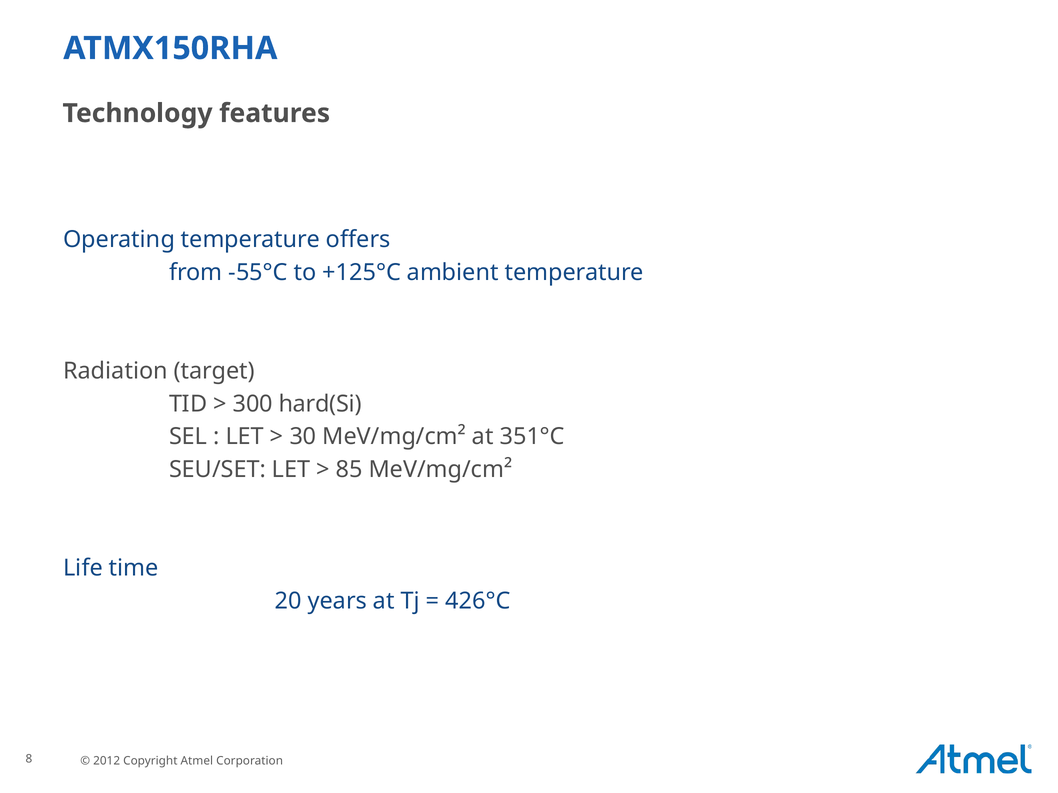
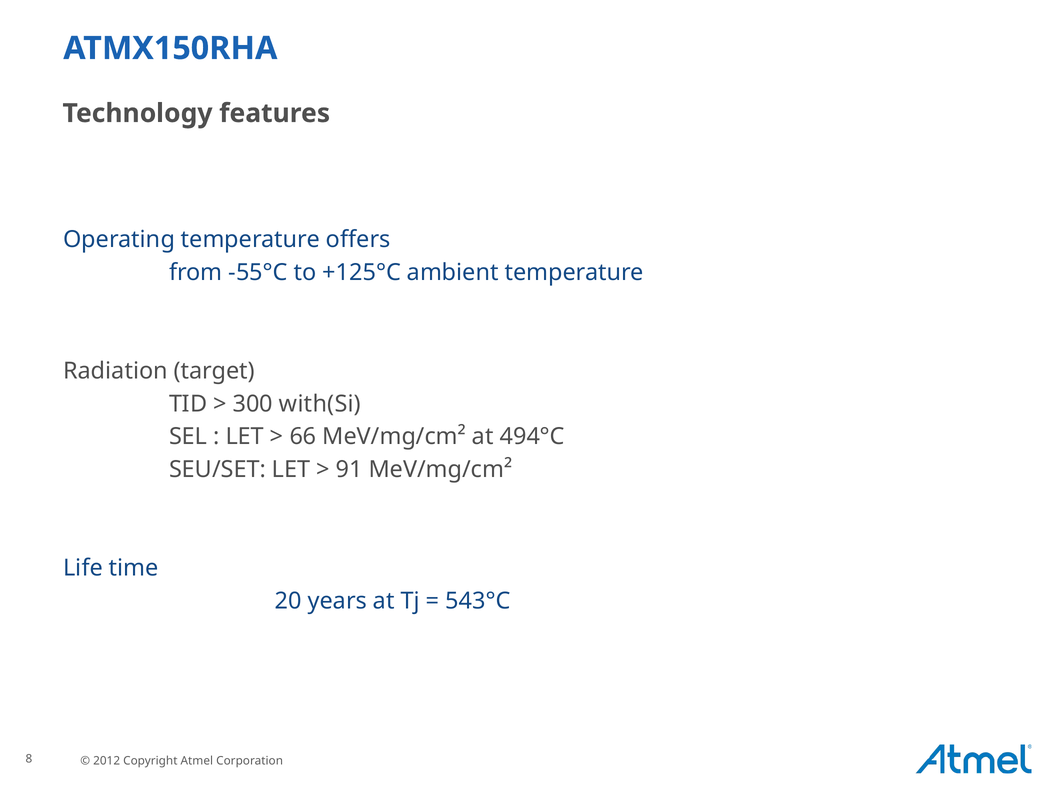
hard(Si: hard(Si -> with(Si
30: 30 -> 66
351°C: 351°C -> 494°C
85: 85 -> 91
426°C: 426°C -> 543°C
